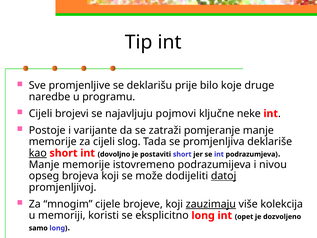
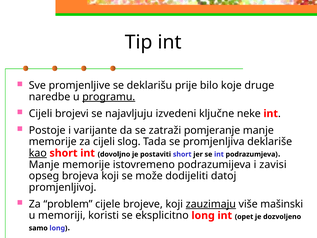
programu underline: none -> present
pojmovi: pojmovi -> izvedeni
nivou: nivou -> zavisi
datoj underline: present -> none
mnogim: mnogim -> problem
kolekcija: kolekcija -> mašinski
